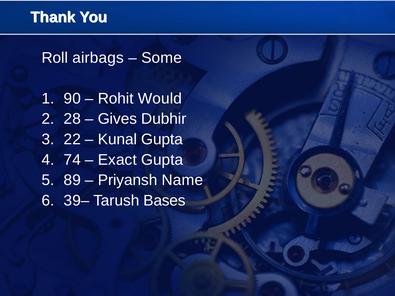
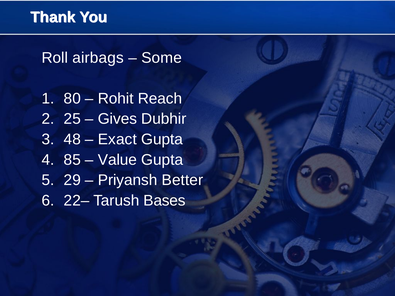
90: 90 -> 80
Would: Would -> Reach
28: 28 -> 25
22: 22 -> 48
Kunal: Kunal -> Exact
74: 74 -> 85
Exact: Exact -> Value
89: 89 -> 29
Name: Name -> Better
39–: 39– -> 22–
